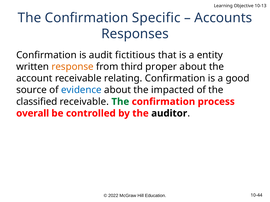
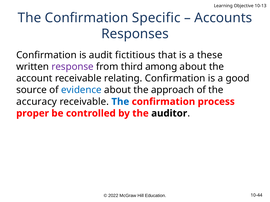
entity: entity -> these
response colour: orange -> purple
proper: proper -> among
impacted: impacted -> approach
classified: classified -> accuracy
The at (120, 102) colour: green -> blue
overall: overall -> proper
